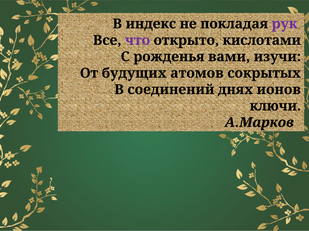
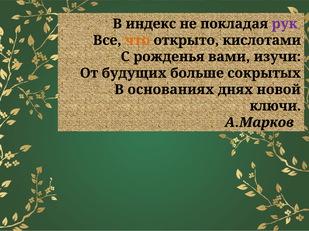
что colour: purple -> orange
атомов: атомов -> больше
соединений: соединений -> основаниях
ионов: ионов -> новой
